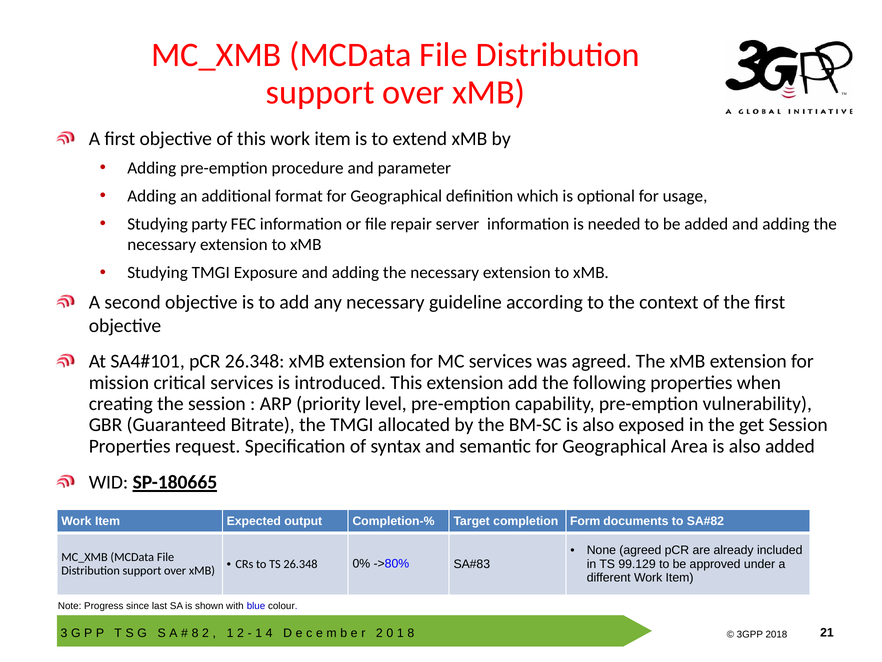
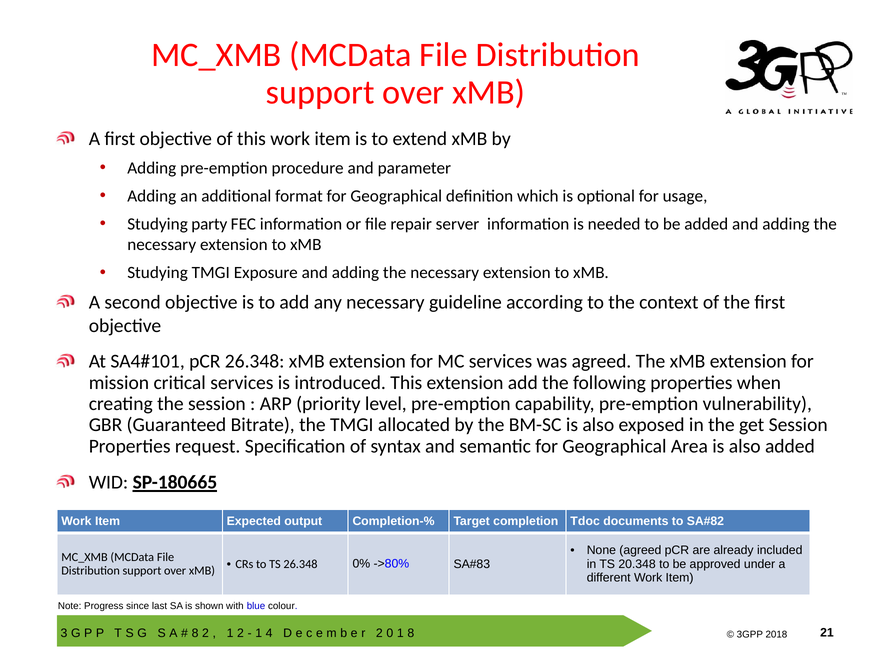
Form: Form -> Tdoc
99.129: 99.129 -> 20.348
